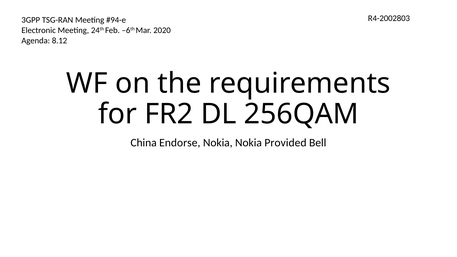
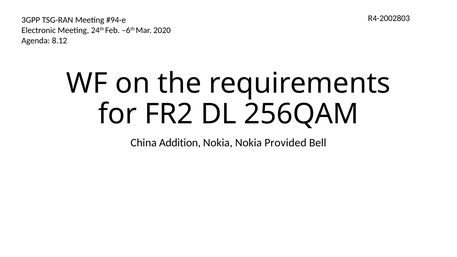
Endorse: Endorse -> Addition
